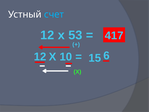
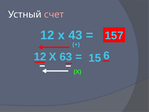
счет colour: light blue -> pink
53: 53 -> 43
417: 417 -> 157
10: 10 -> 63
